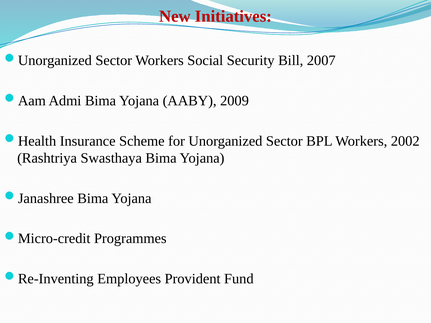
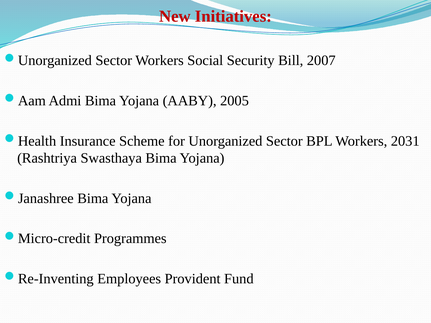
2009: 2009 -> 2005
2002: 2002 -> 2031
